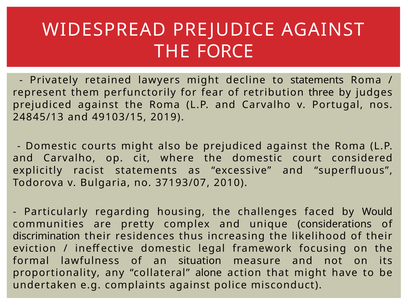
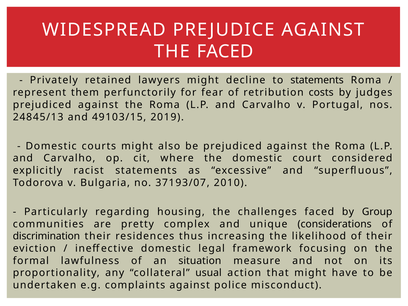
THE FORCE: FORCE -> FACED
three: three -> costs
Would: Would -> Group
alone: alone -> usual
